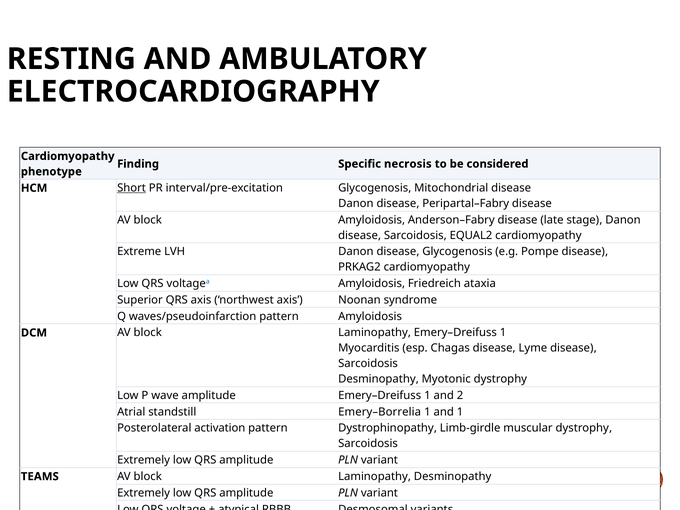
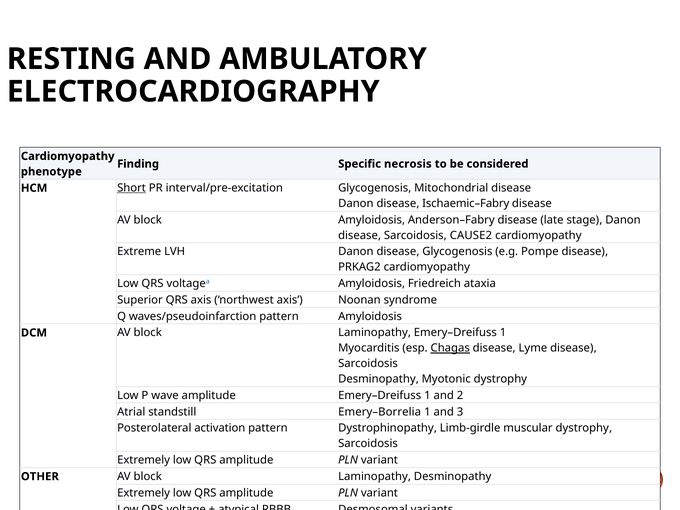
Peripartal–Fabry: Peripartal–Fabry -> Ischaemic–Fabry
EQUAL2: EQUAL2 -> CAUSE2
Chagas underline: none -> present
and 1: 1 -> 3
TEAMS: TEAMS -> OTHER
